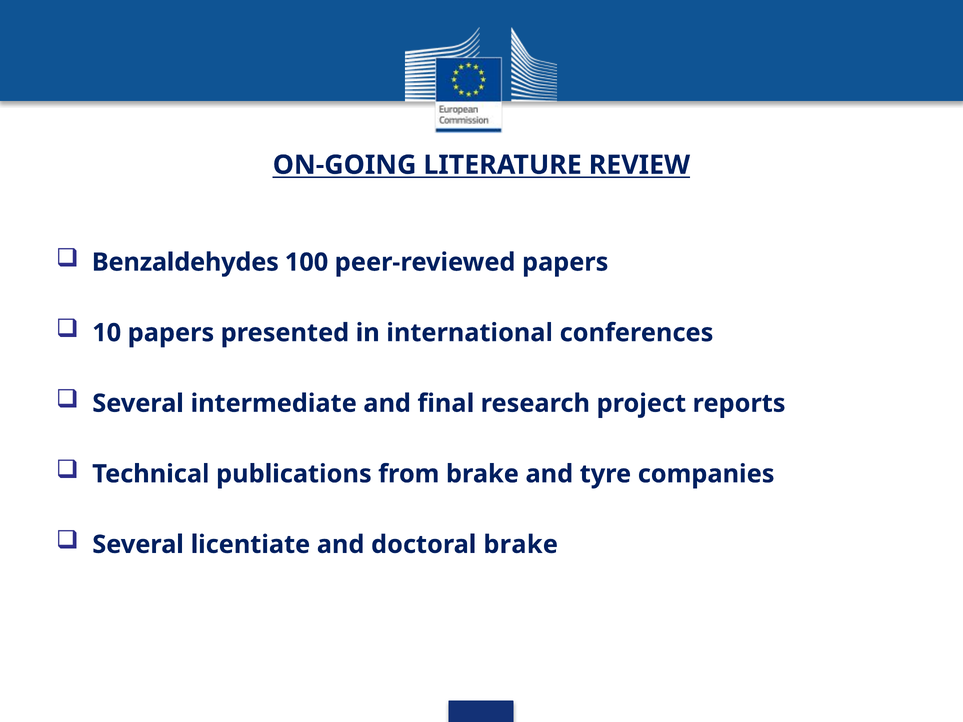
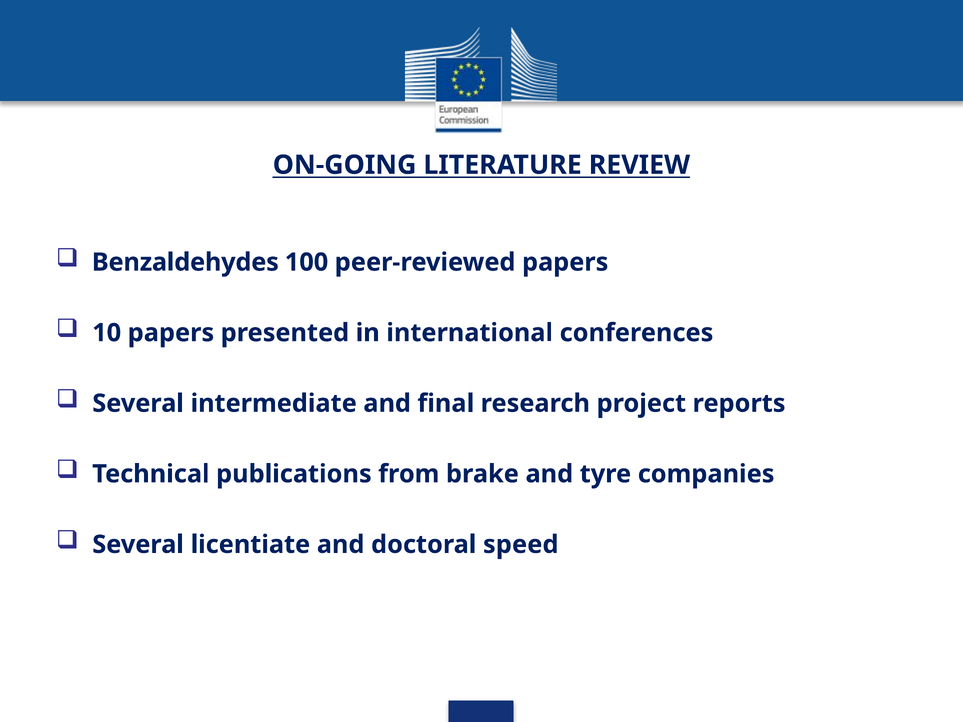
doctoral brake: brake -> speed
